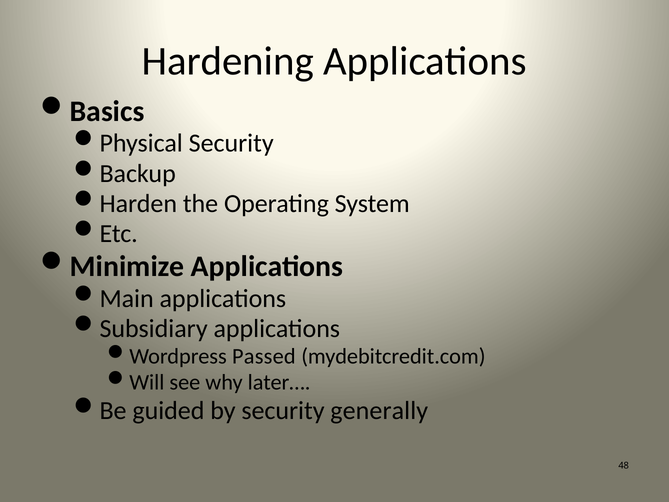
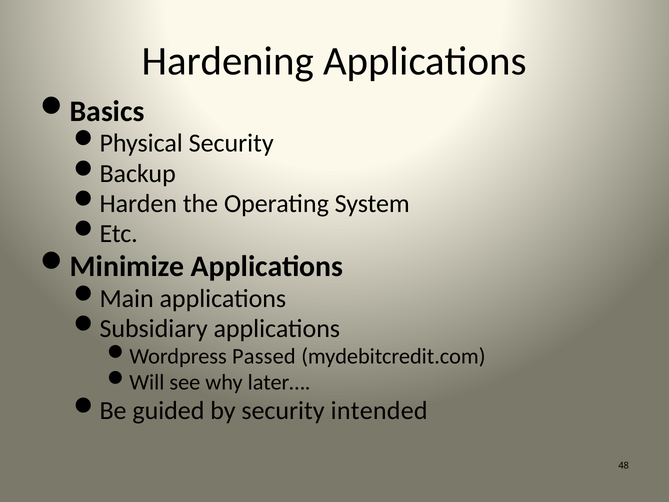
generally: generally -> intended
